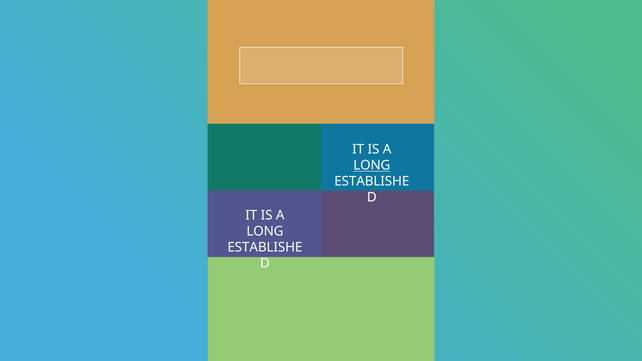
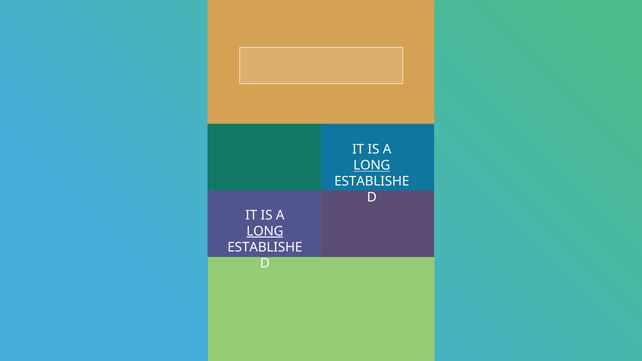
LONG at (265, 231) underline: none -> present
